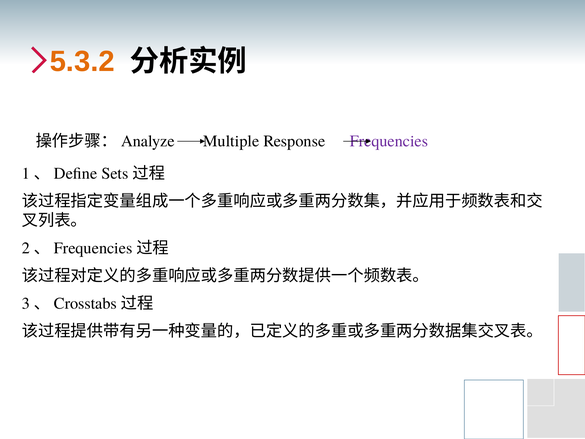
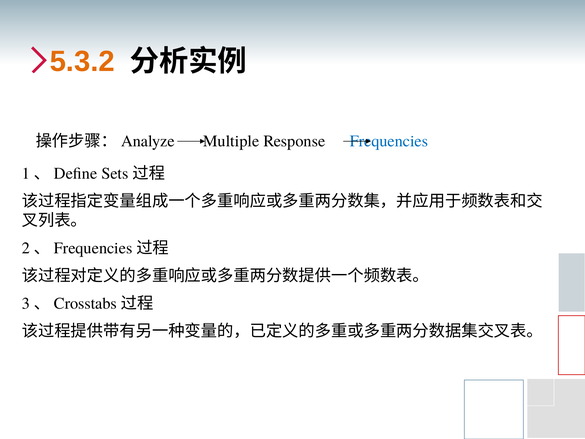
Frequencies colour: purple -> blue
